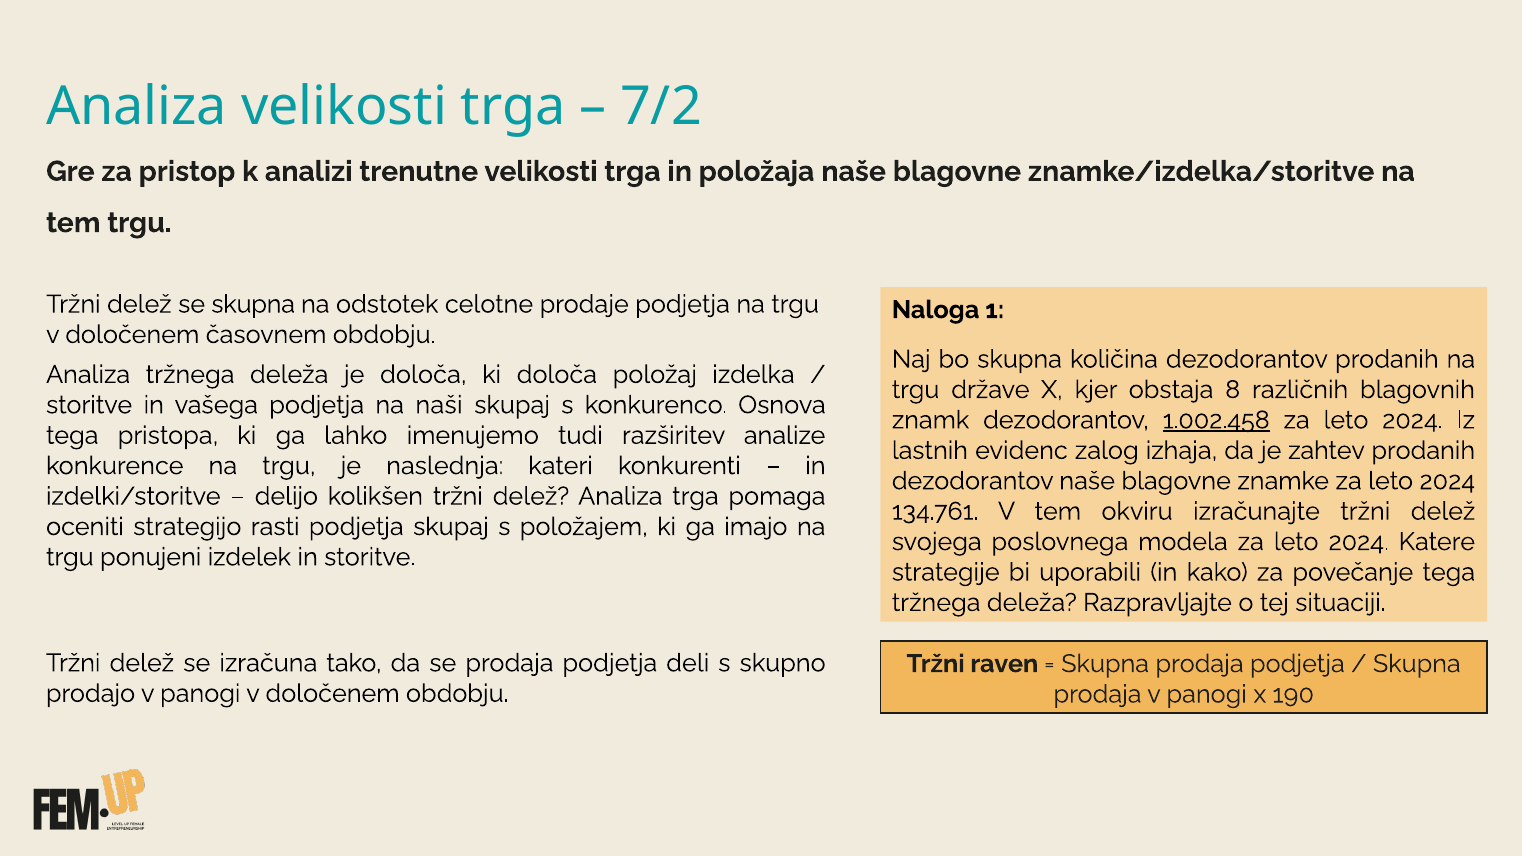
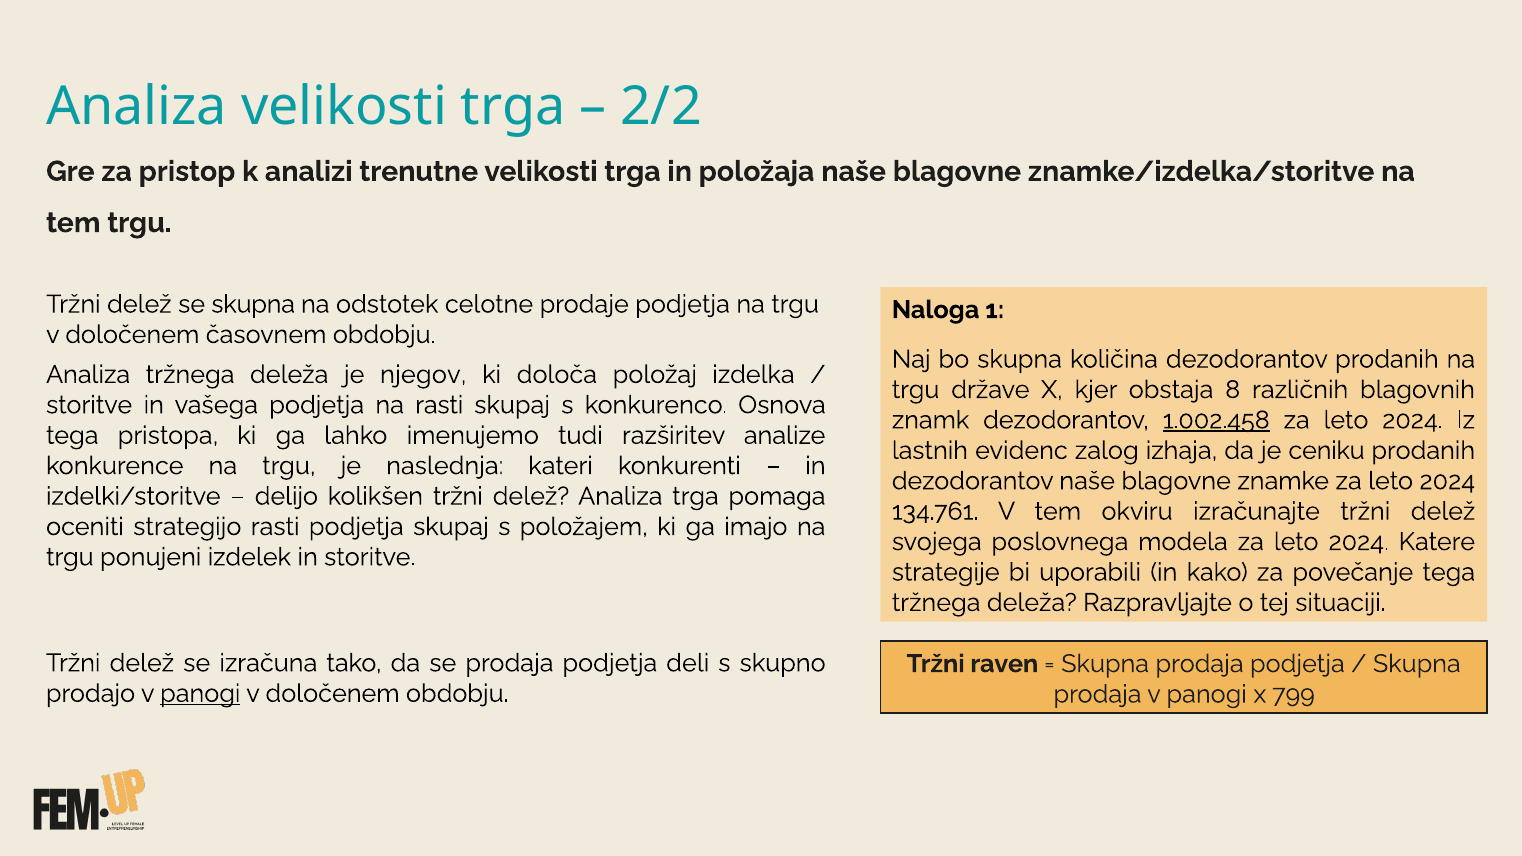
7/2: 7/2 -> 2/2
je določa: določa -> njegov
na naši: naši -> rasti
zahtev: zahtev -> ceniku
panogi at (200, 694) underline: none -> present
190: 190 -> 799
